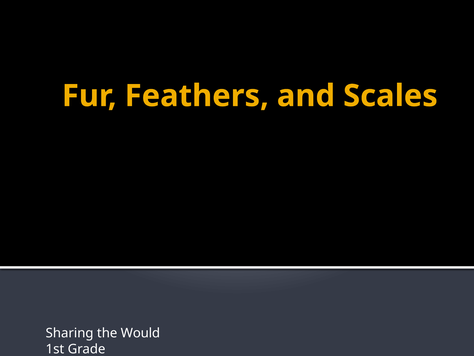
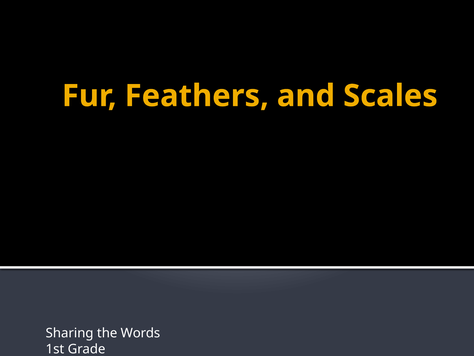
Would: Would -> Words
